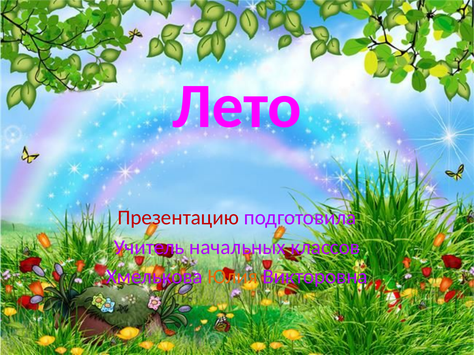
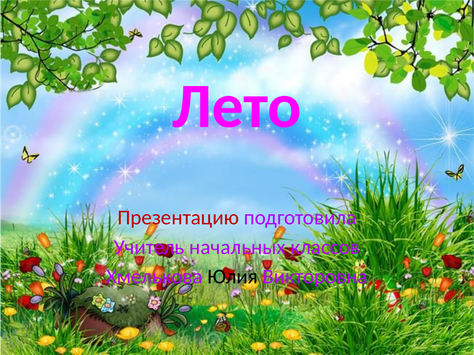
Юлия colour: orange -> black
